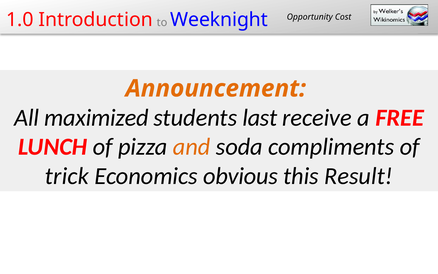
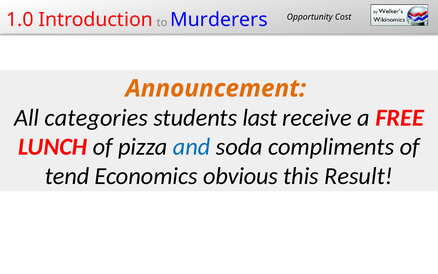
Weeknight: Weeknight -> Murderers
maximized: maximized -> categories
and colour: orange -> blue
trick: trick -> tend
